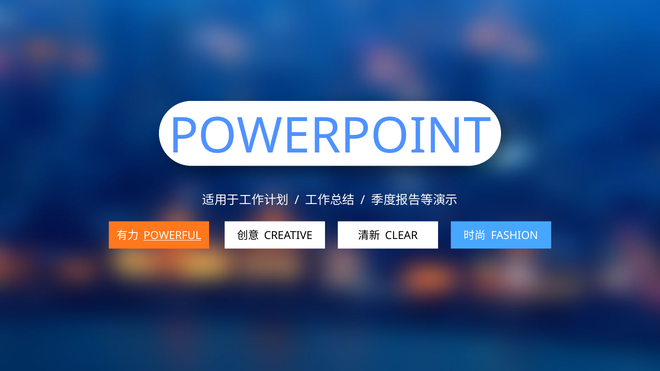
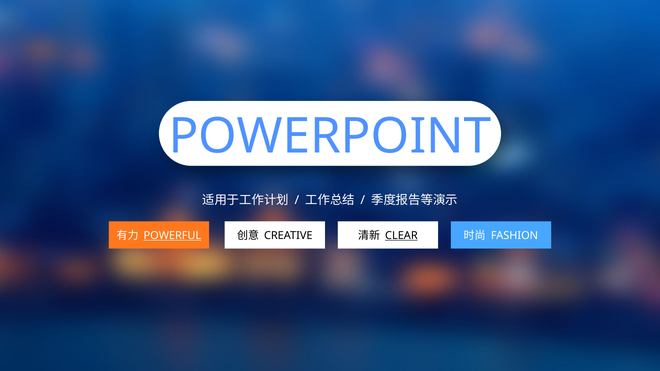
CLEAR underline: none -> present
